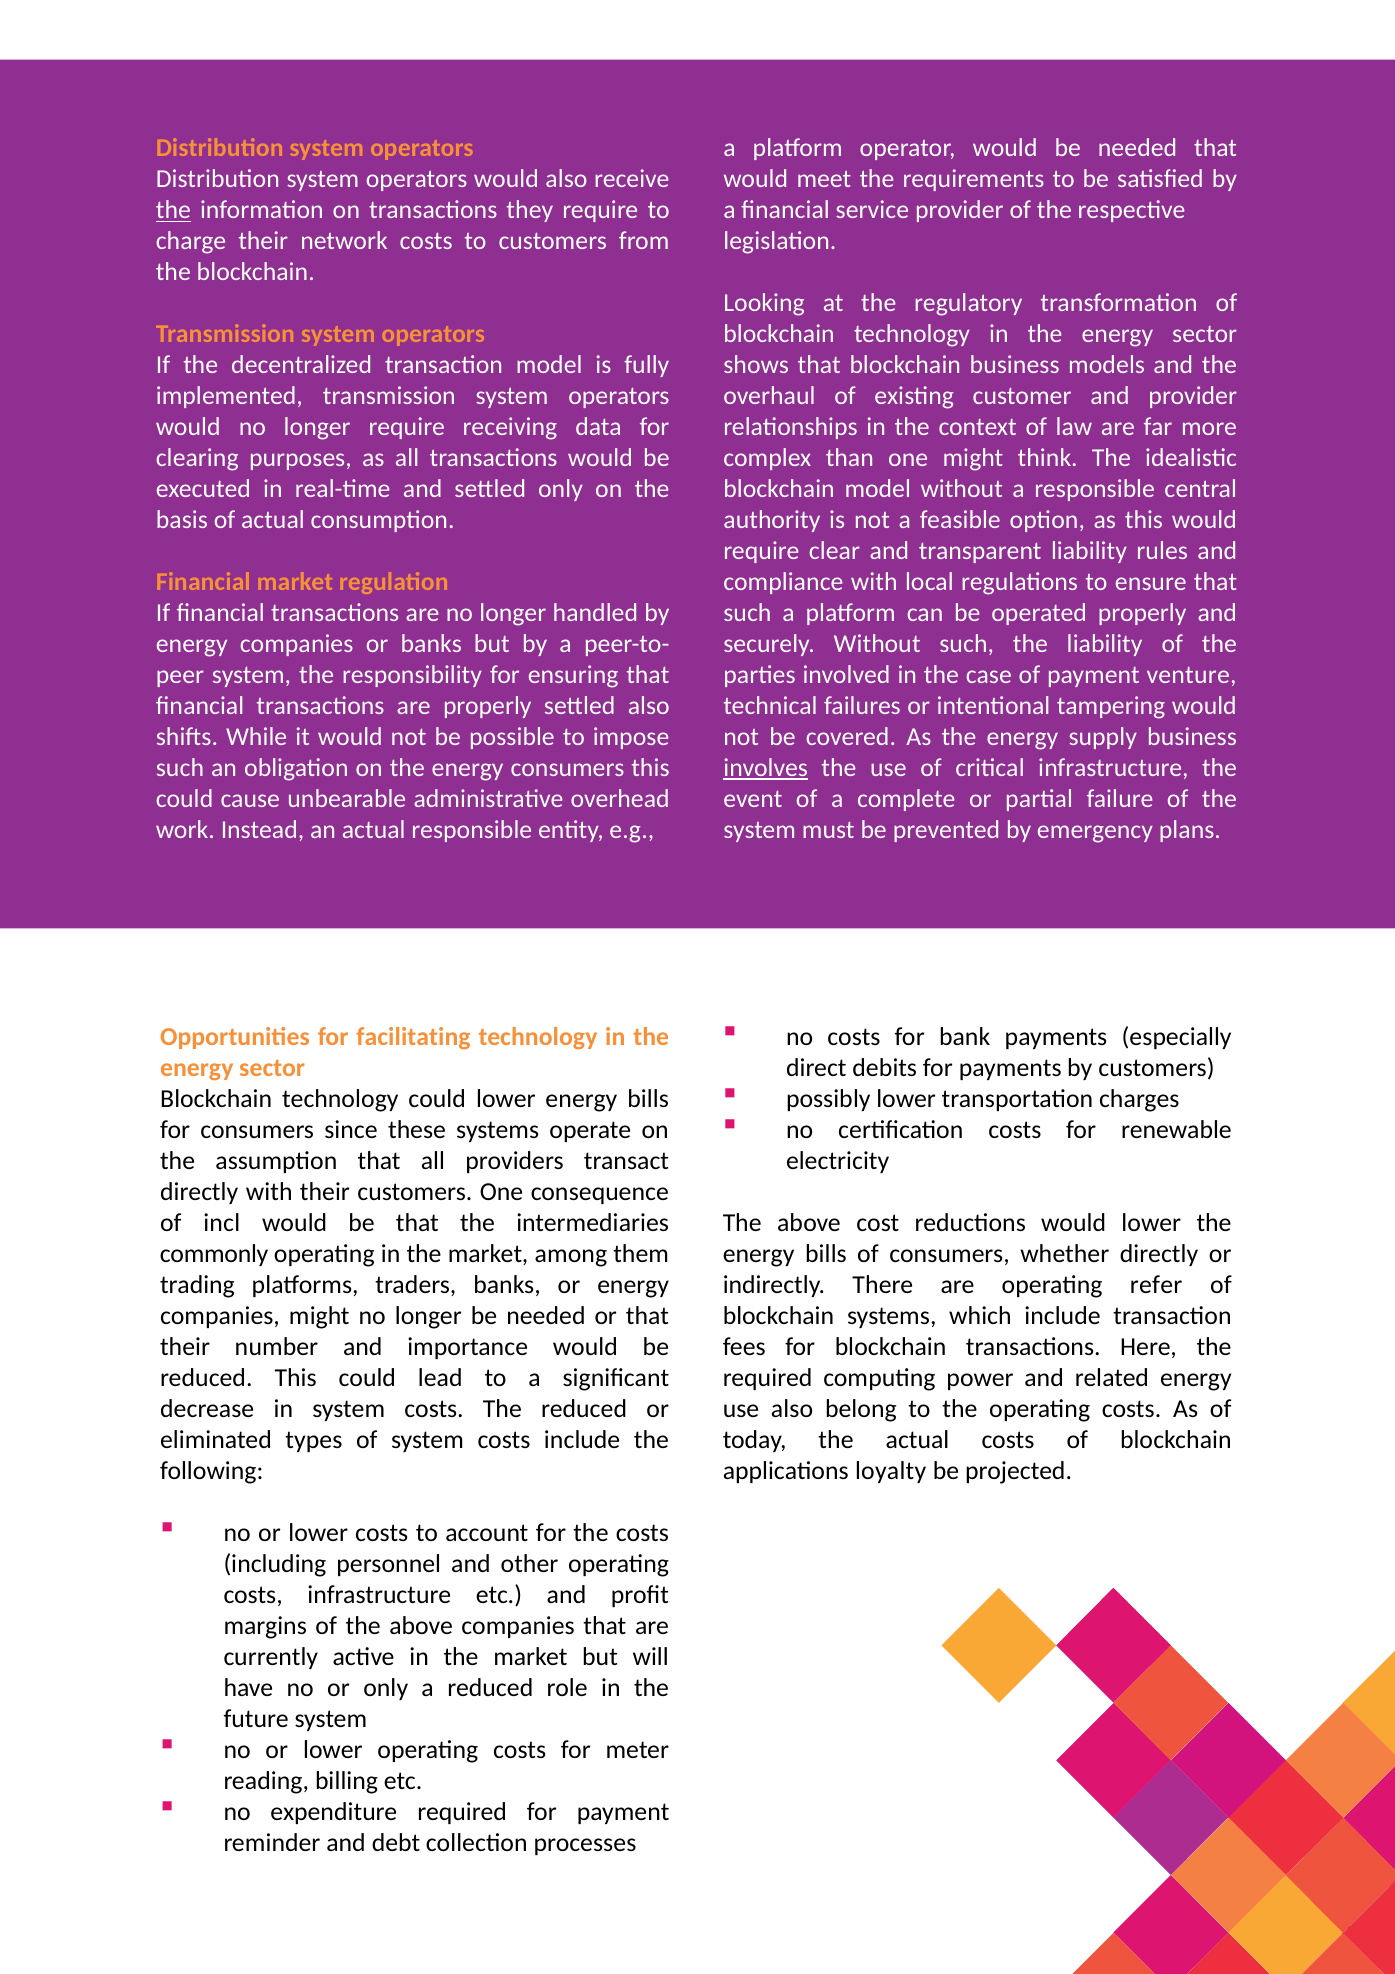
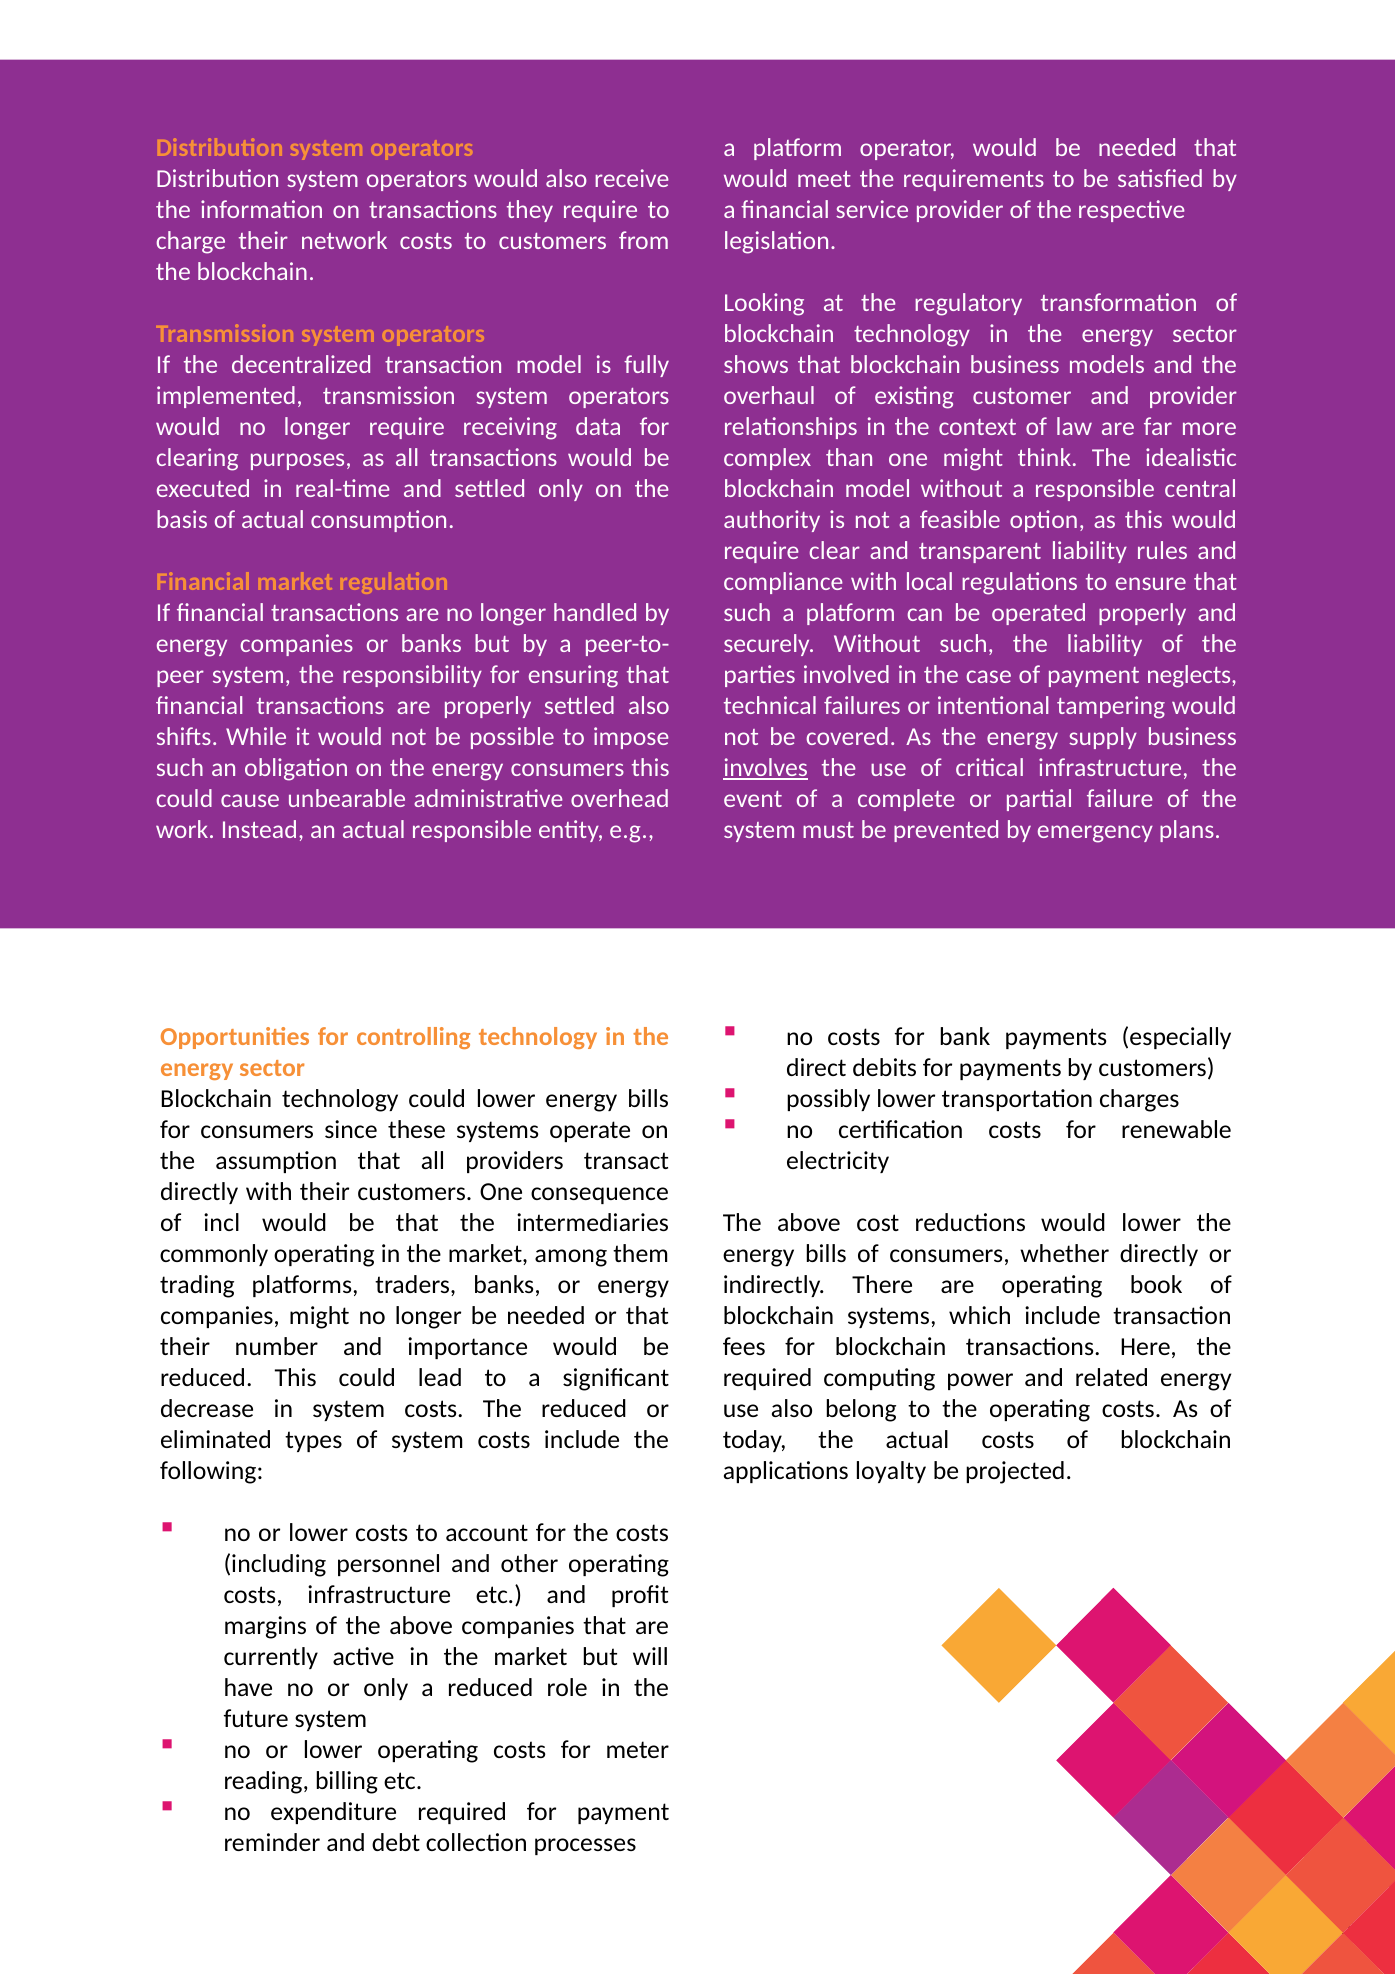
the at (173, 210) underline: present -> none
venture: venture -> neglects
facilitating: facilitating -> controlling
refer: refer -> book
